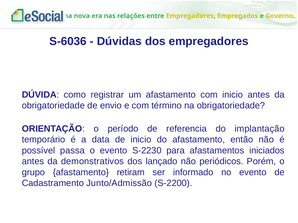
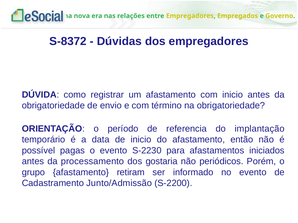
S-6036: S-6036 -> S-8372
passa: passa -> pagas
demonstrativos: demonstrativos -> processamento
lançado: lançado -> gostaria
